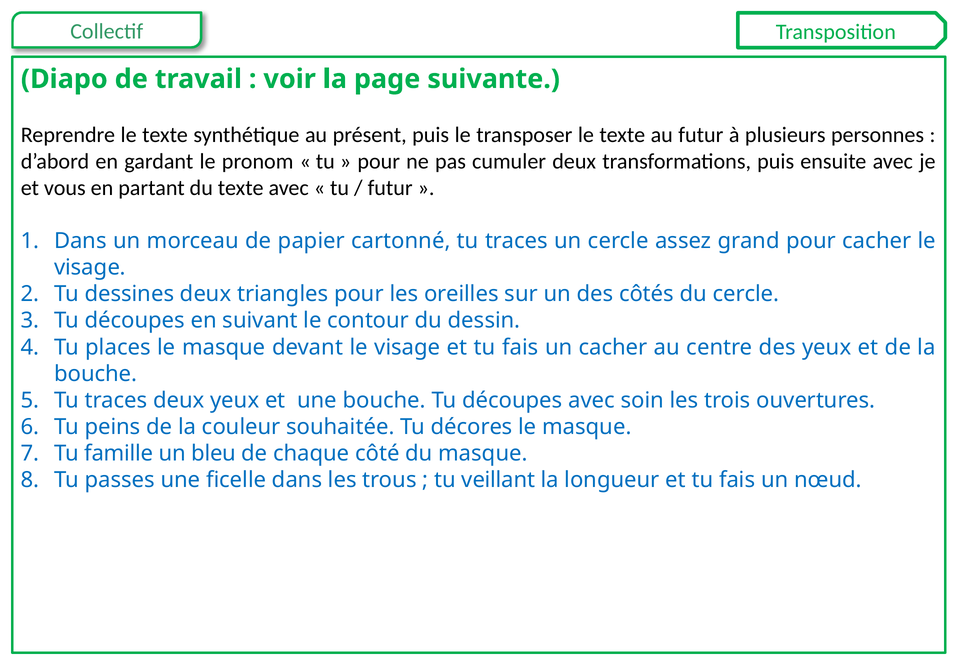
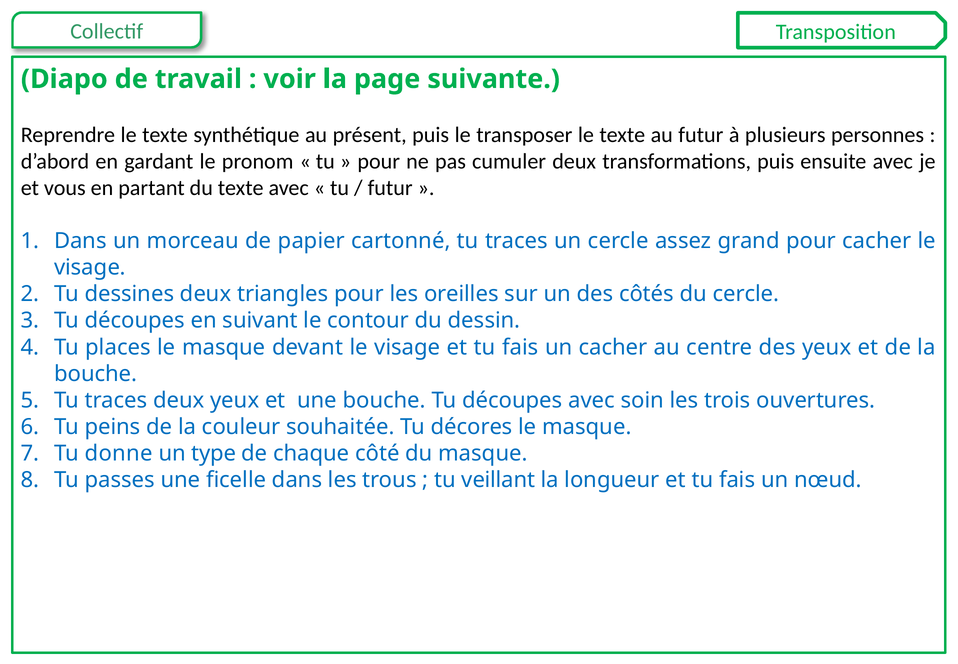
famille: famille -> donne
bleu: bleu -> type
